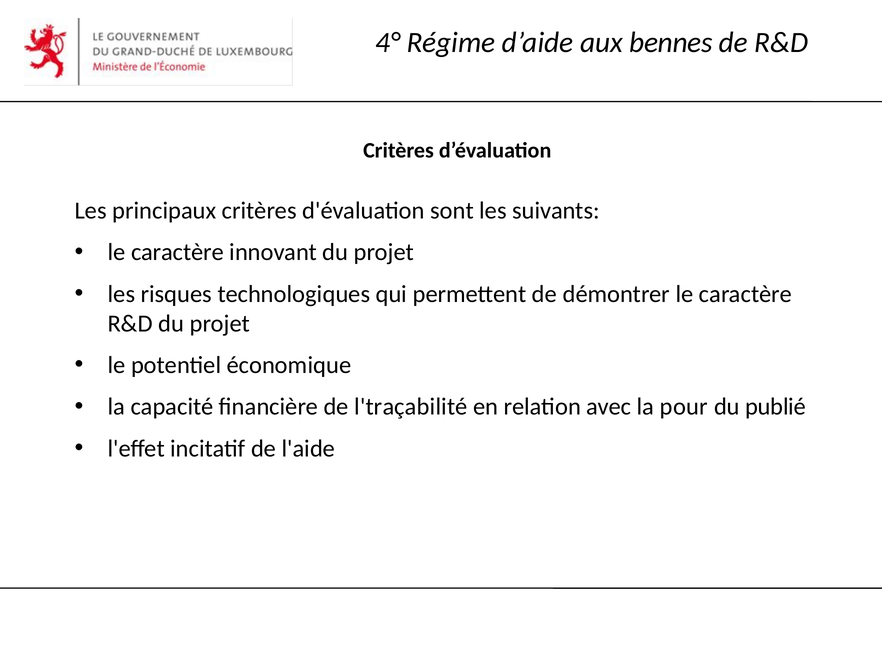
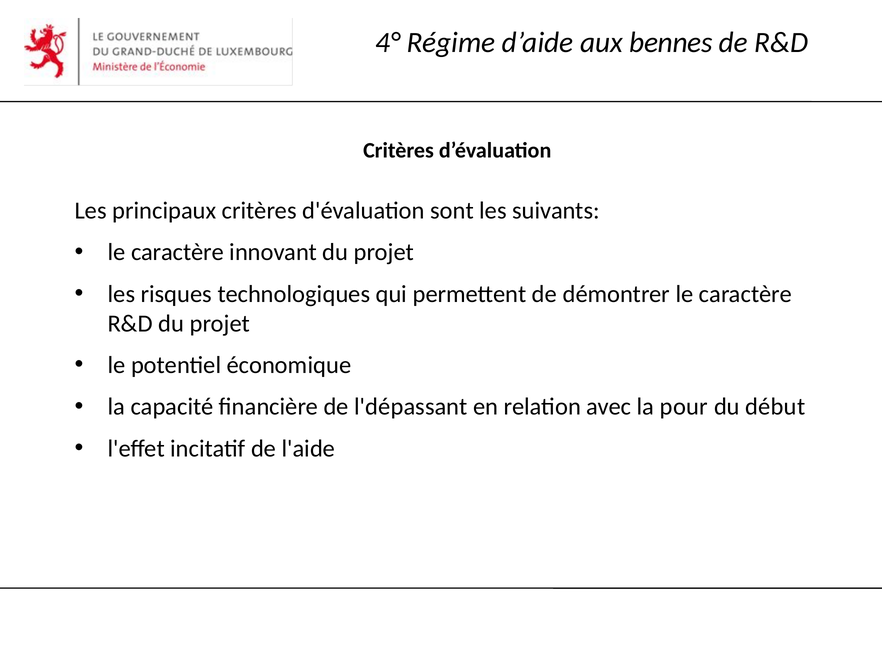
l'traçabilité: l'traçabilité -> l'dépassant
publié: publié -> début
